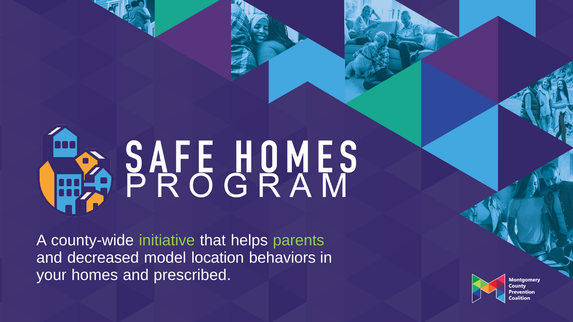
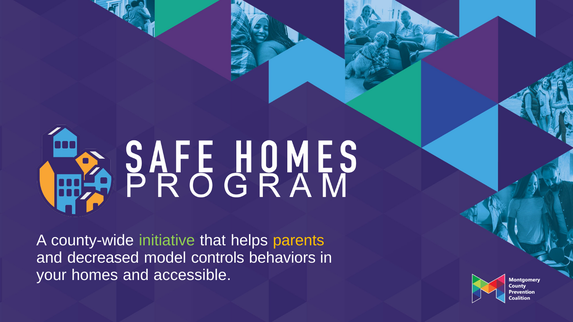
parents colour: light green -> yellow
location: location -> controls
prescribed: prescribed -> accessible
